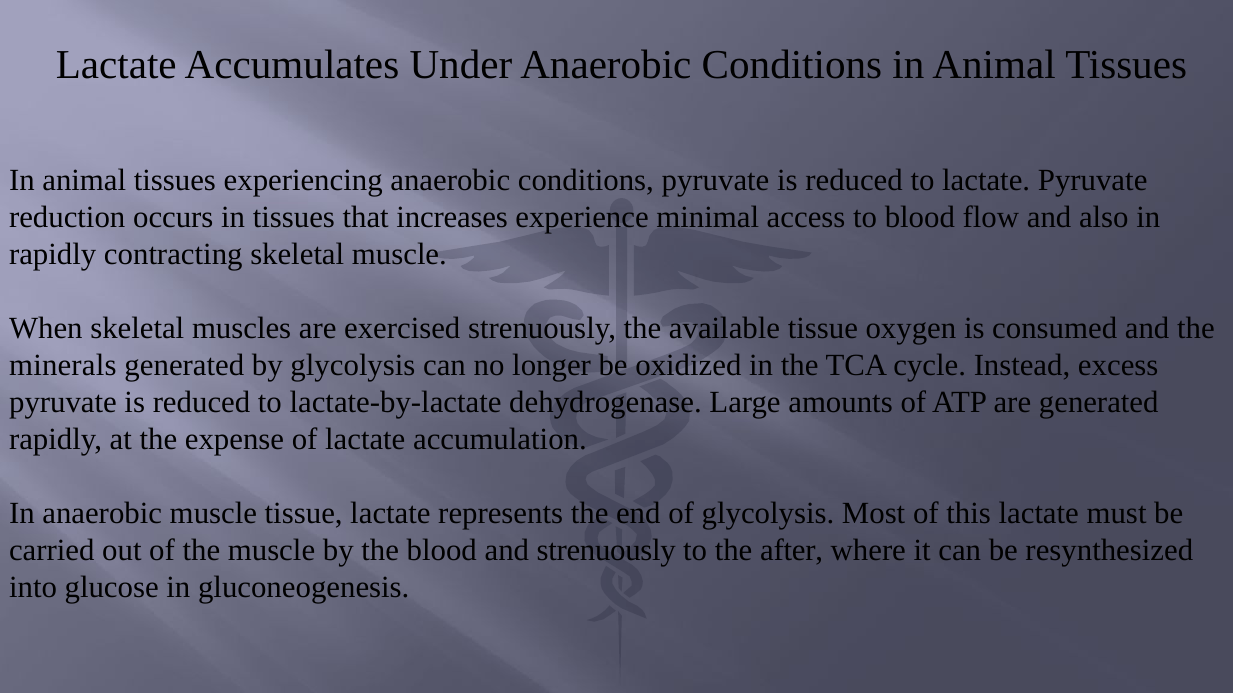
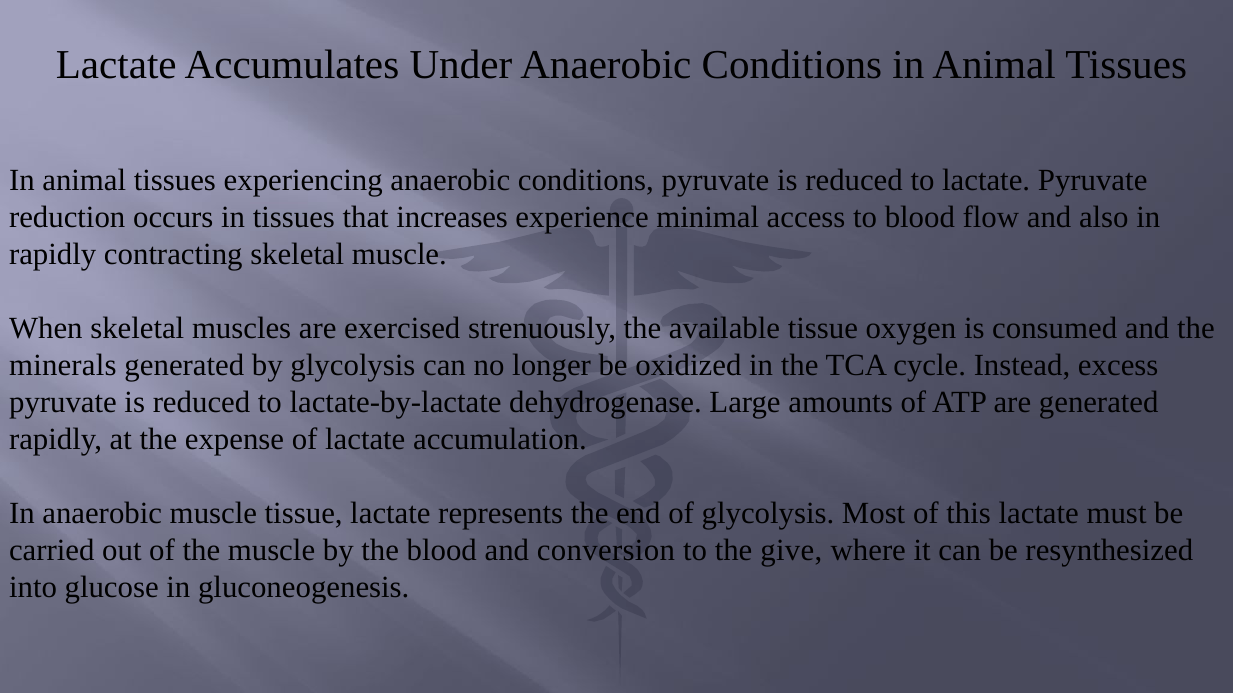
and strenuously: strenuously -> conversion
after: after -> give
